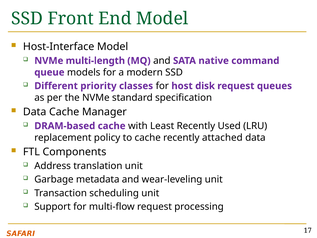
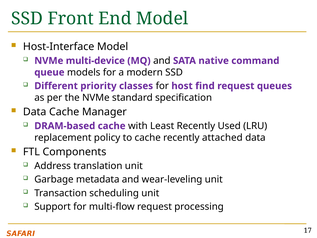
multi-length: multi-length -> multi-device
disk: disk -> find
